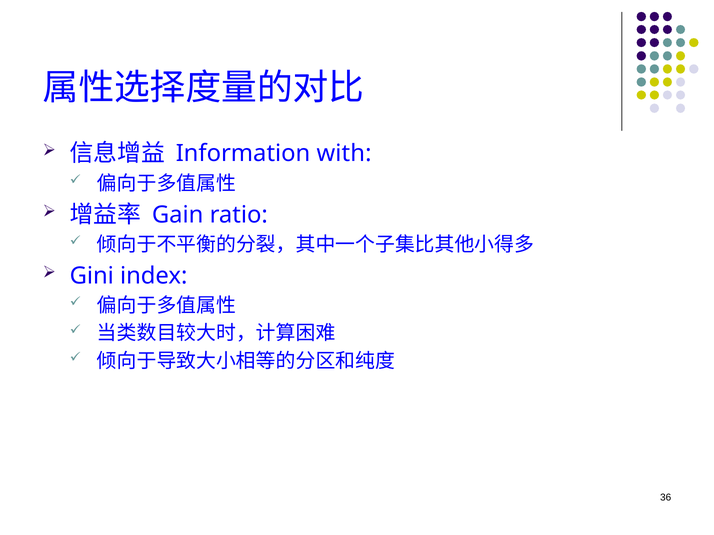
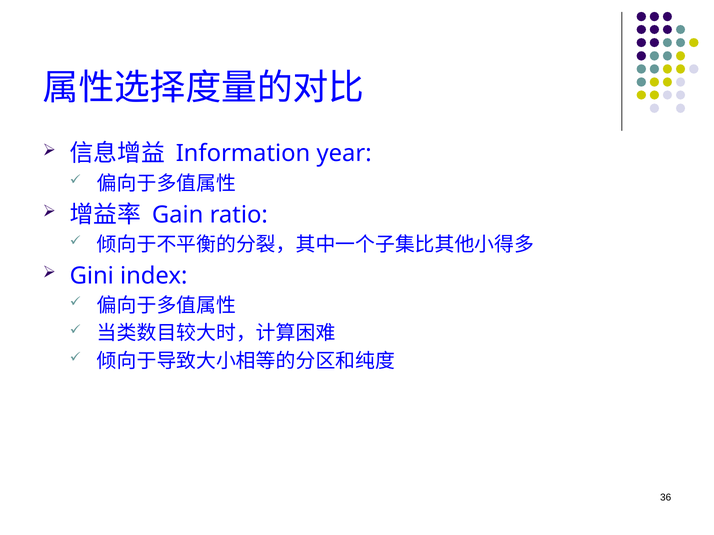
with: with -> year
